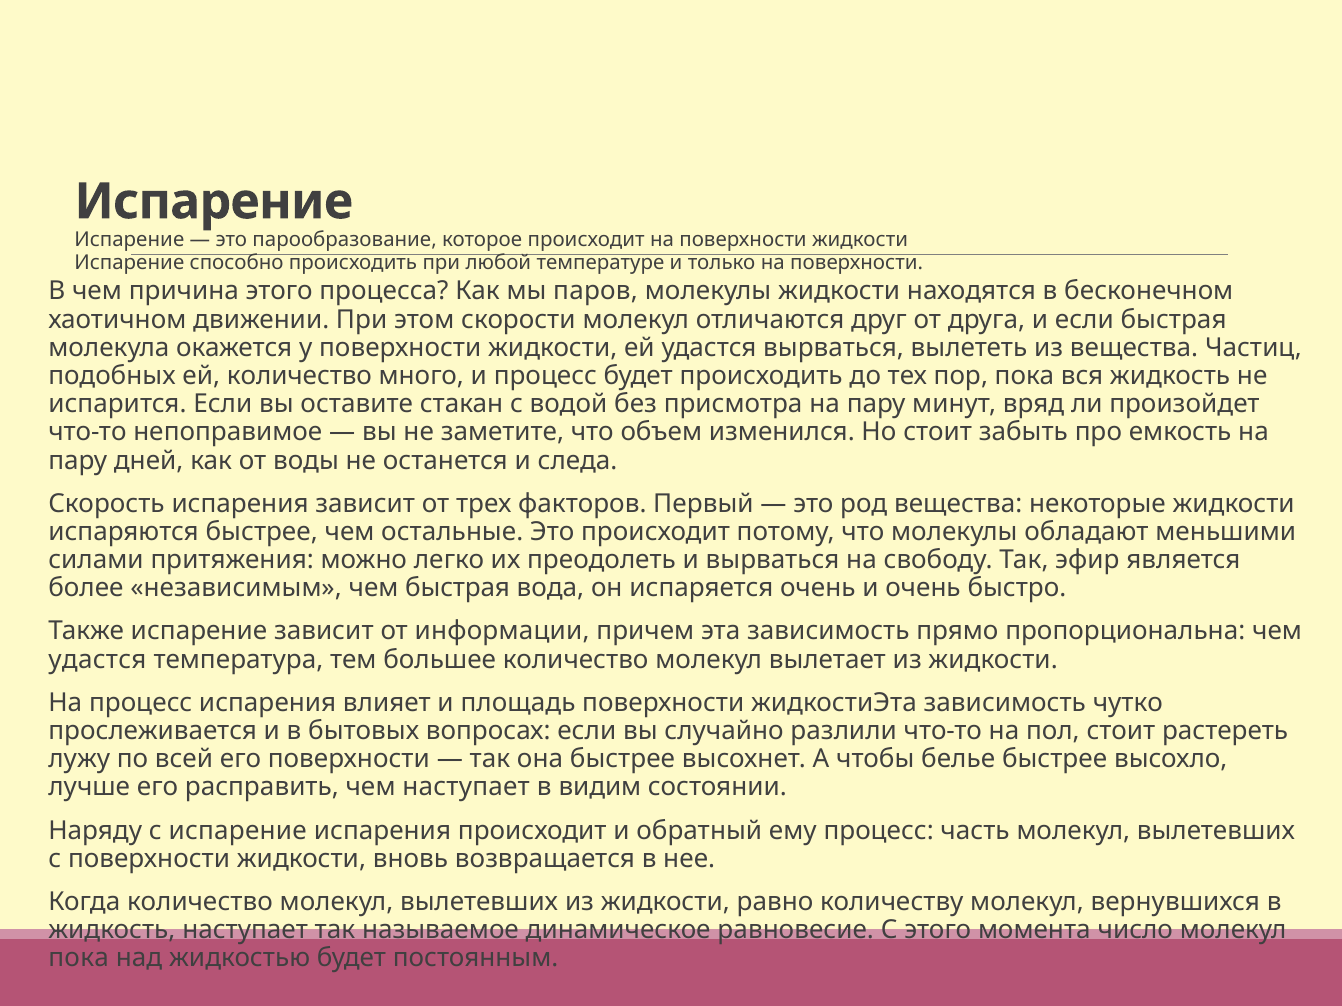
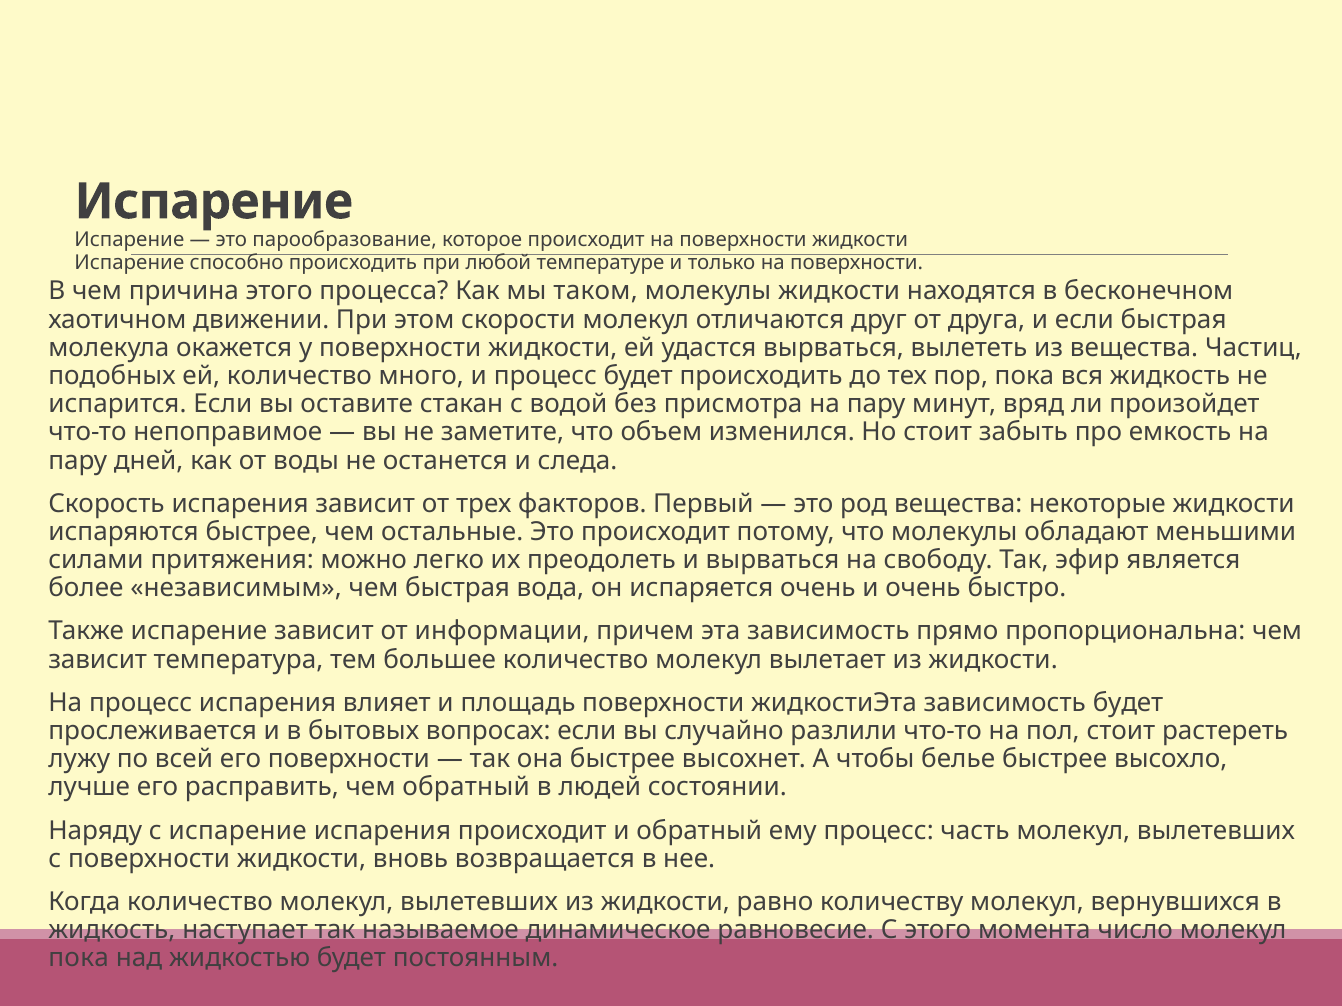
паров: паров -> таком
удастся at (97, 660): удастся -> зависит
зависимость чутко: чутко -> будет
чем наступает: наступает -> обратный
видим: видим -> людей
